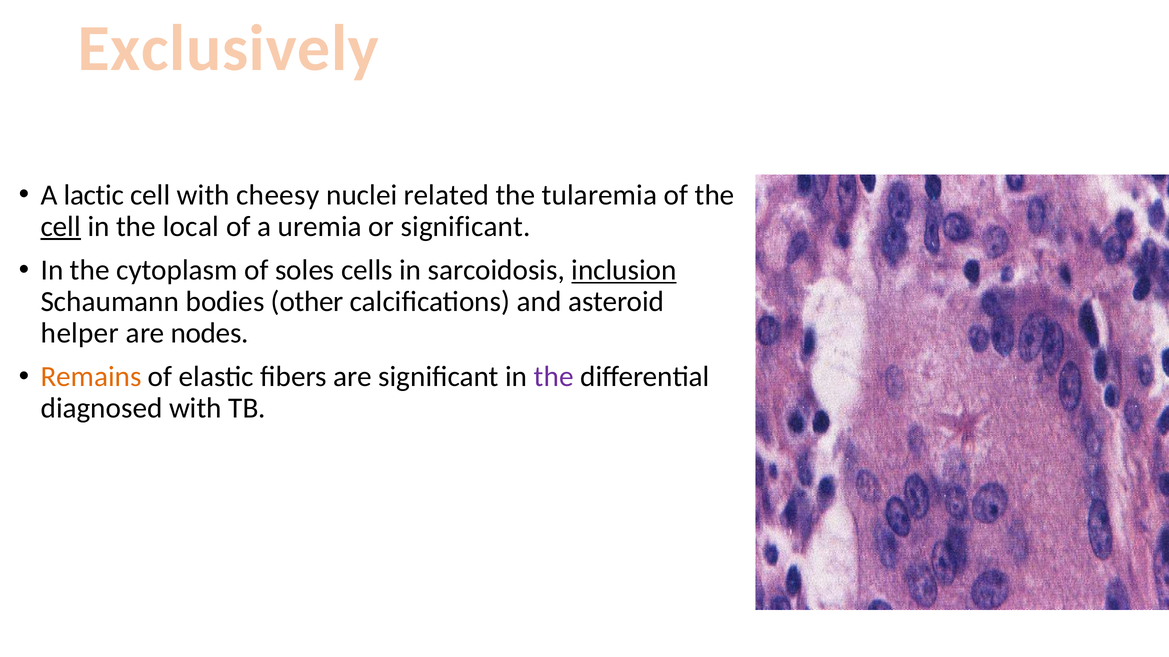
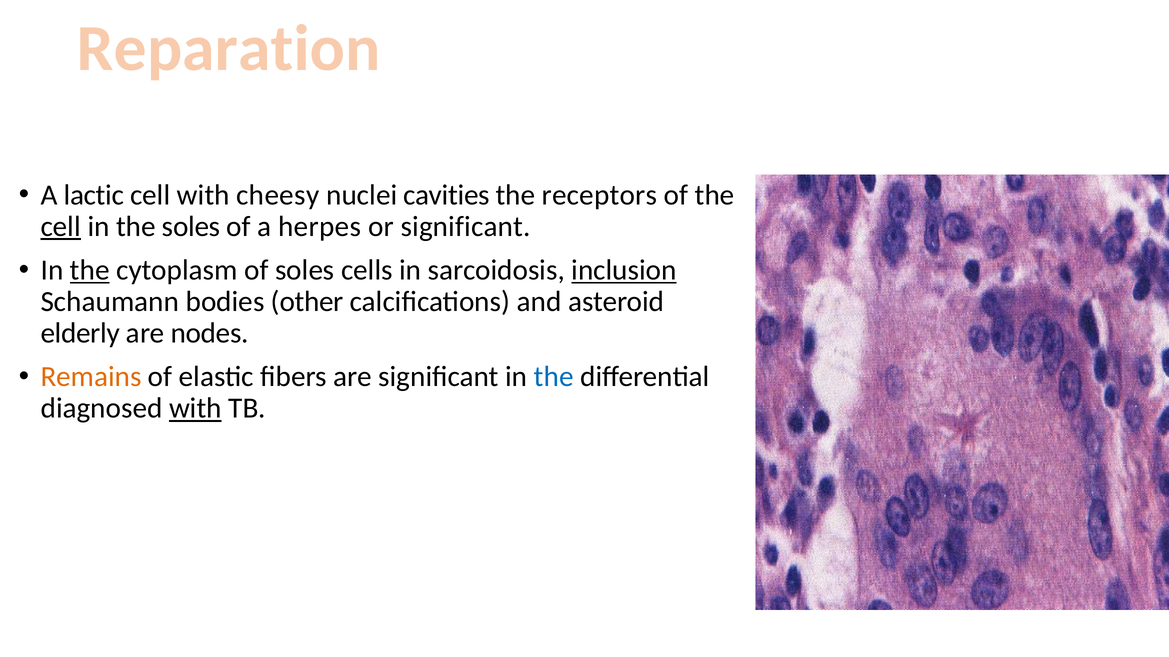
Exclusively: Exclusively -> Reparation
related: related -> cavities
tularemia: tularemia -> receptors
the local: local -> soles
uremia: uremia -> herpes
the at (90, 270) underline: none -> present
helper: helper -> elderly
the at (554, 377) colour: purple -> blue
with at (195, 409) underline: none -> present
